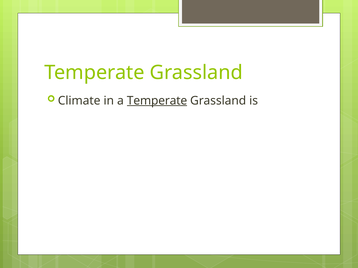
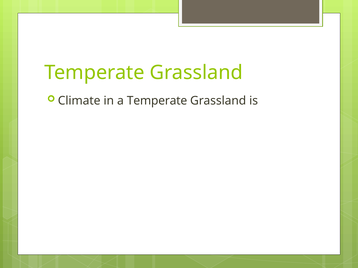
Temperate at (157, 101) underline: present -> none
